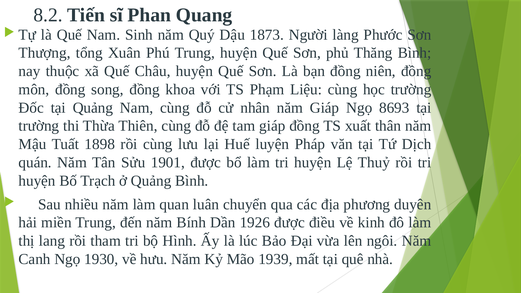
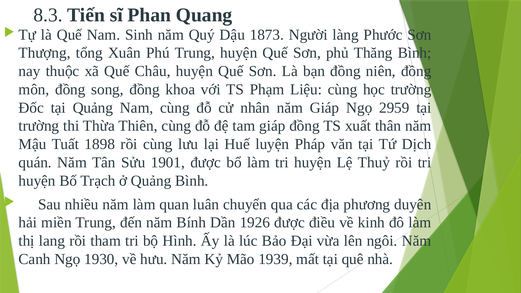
8.2: 8.2 -> 8.3
8693: 8693 -> 2959
